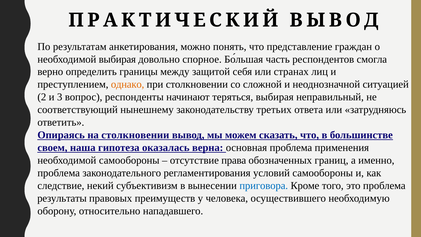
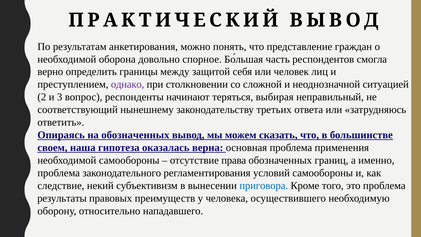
необходимой выбирая: выбирая -> оборона
странах: странах -> человек
однако colour: orange -> purple
на столкновении: столкновении -> обозначенных
